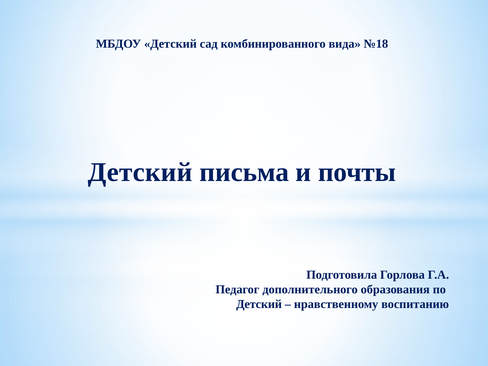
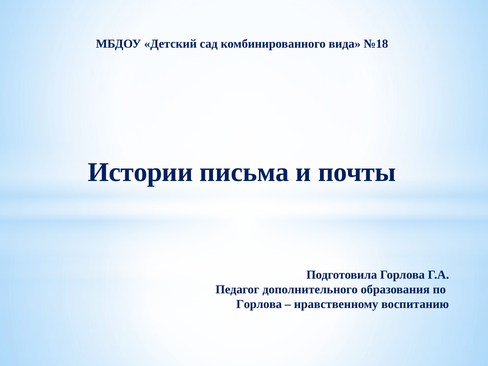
Детский at (140, 172): Детский -> Истории
Детский at (259, 304): Детский -> Горлова
